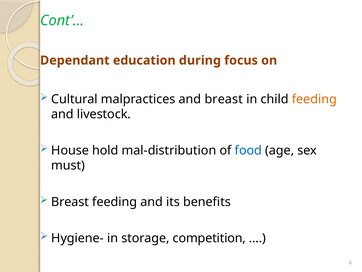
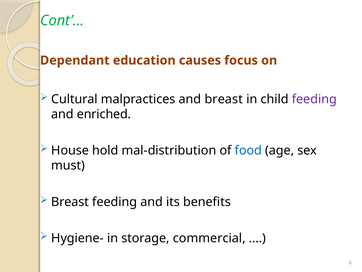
during: during -> causes
feeding at (314, 99) colour: orange -> purple
livestock: livestock -> enriched
competition: competition -> commercial
